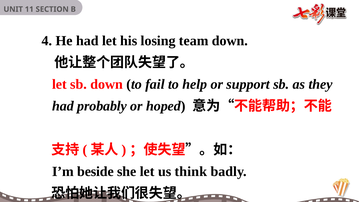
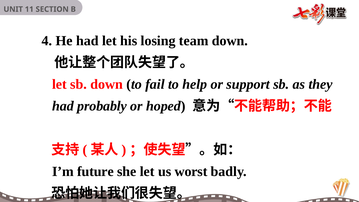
beside: beside -> future
think: think -> worst
